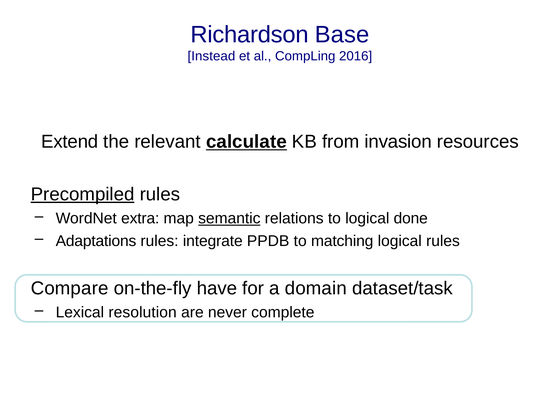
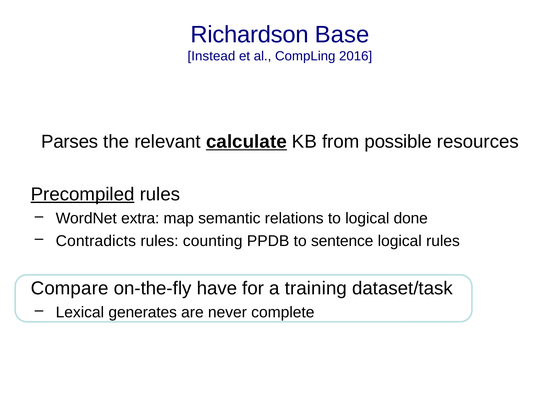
Extend: Extend -> Parses
invasion: invasion -> possible
semantic underline: present -> none
Adaptations: Adaptations -> Contradicts
integrate: integrate -> counting
matching: matching -> sentence
domain: domain -> training
resolution: resolution -> generates
